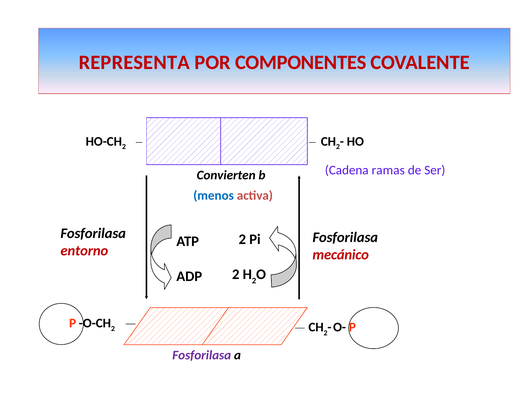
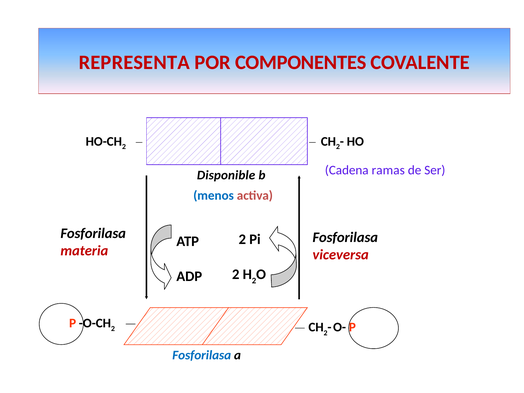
Convierten: Convierten -> Disponible
entorno: entorno -> materia
mecánico: mecánico -> viceversa
Fosforilasa at (202, 355) colour: purple -> blue
